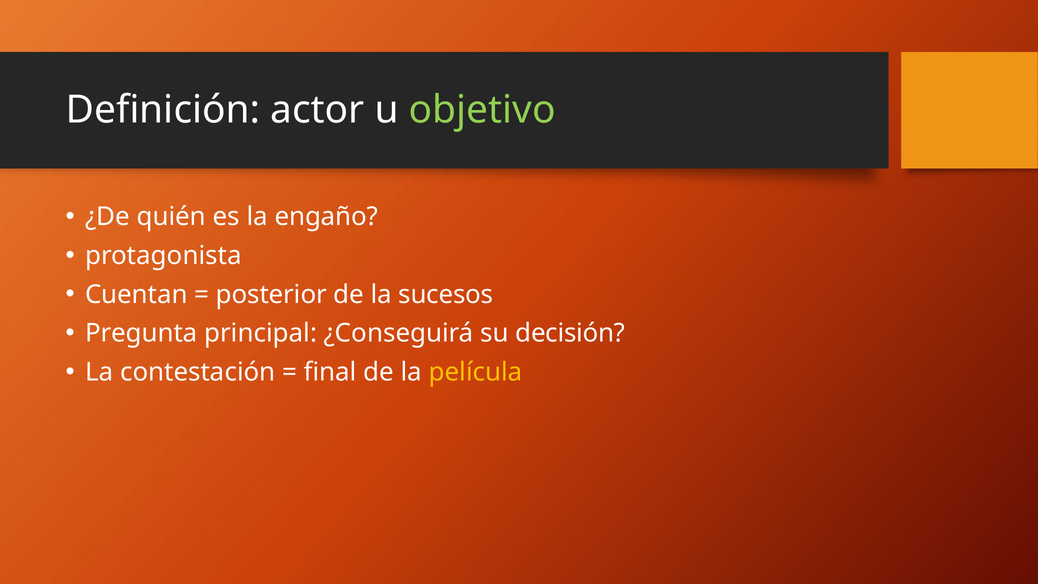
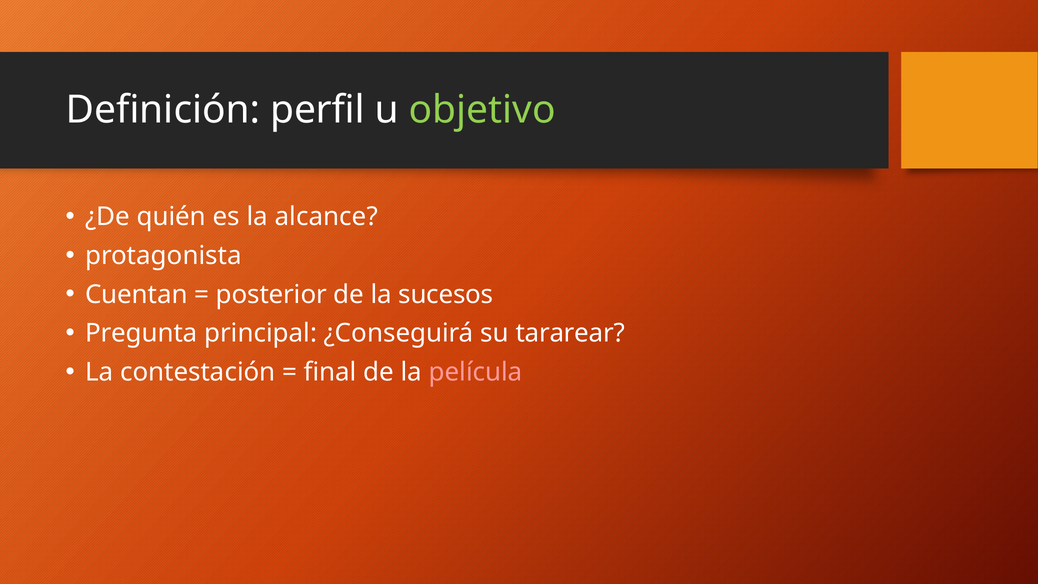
actor: actor -> perfil
engaño: engaño -> alcance
decisión: decisión -> tararear
película colour: yellow -> pink
